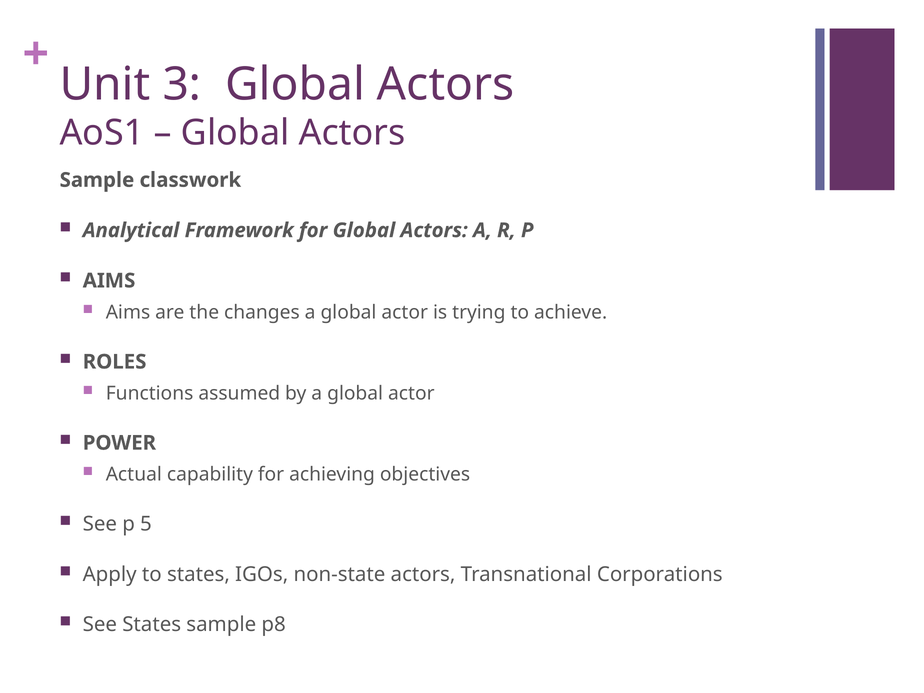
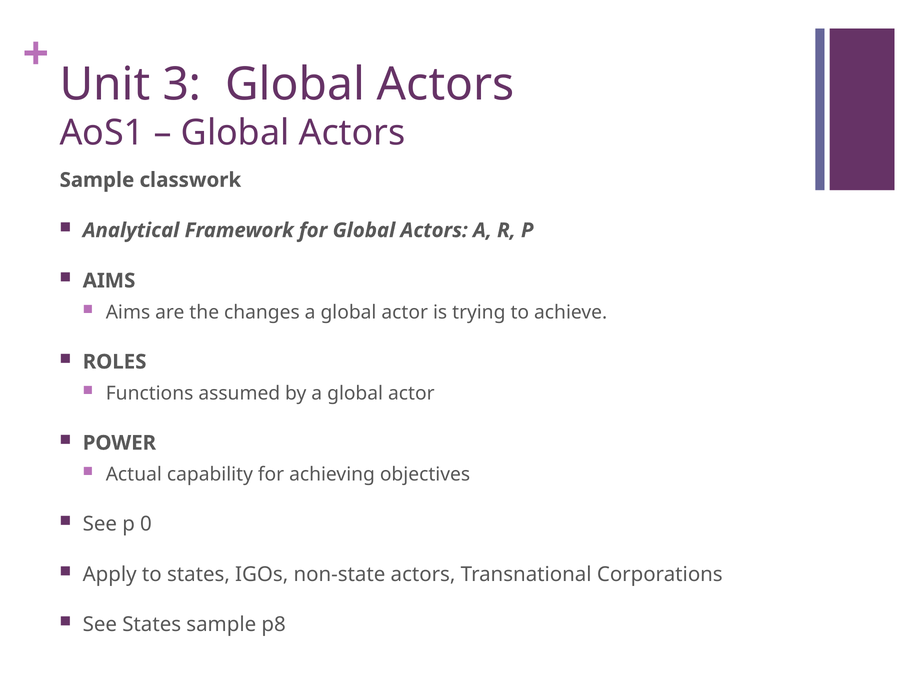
5: 5 -> 0
